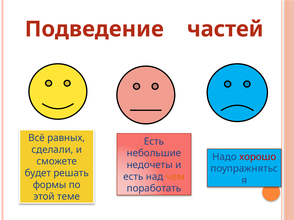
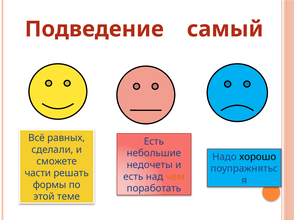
частей: частей -> самый
хорошо colour: red -> black
будет: будет -> части
